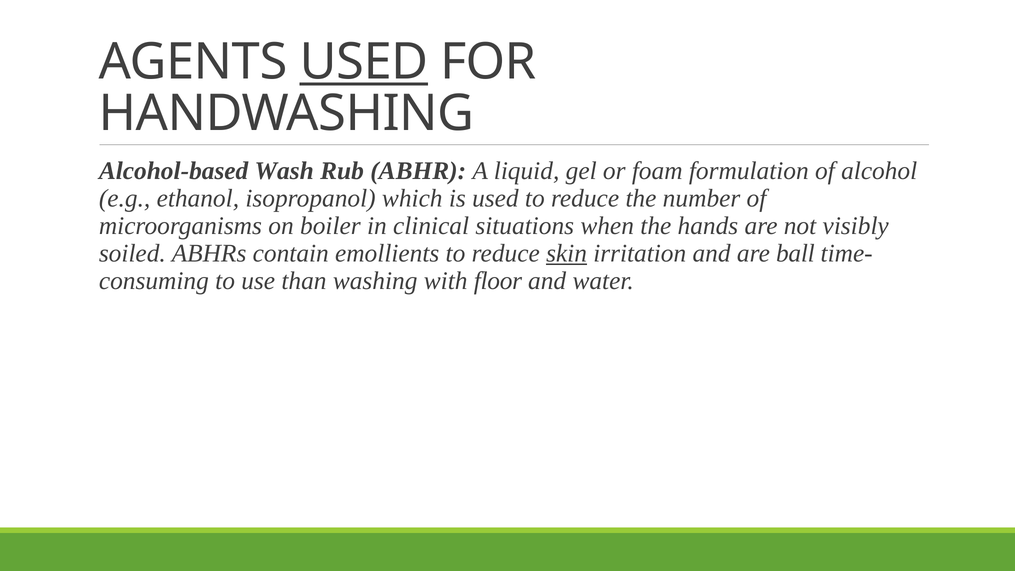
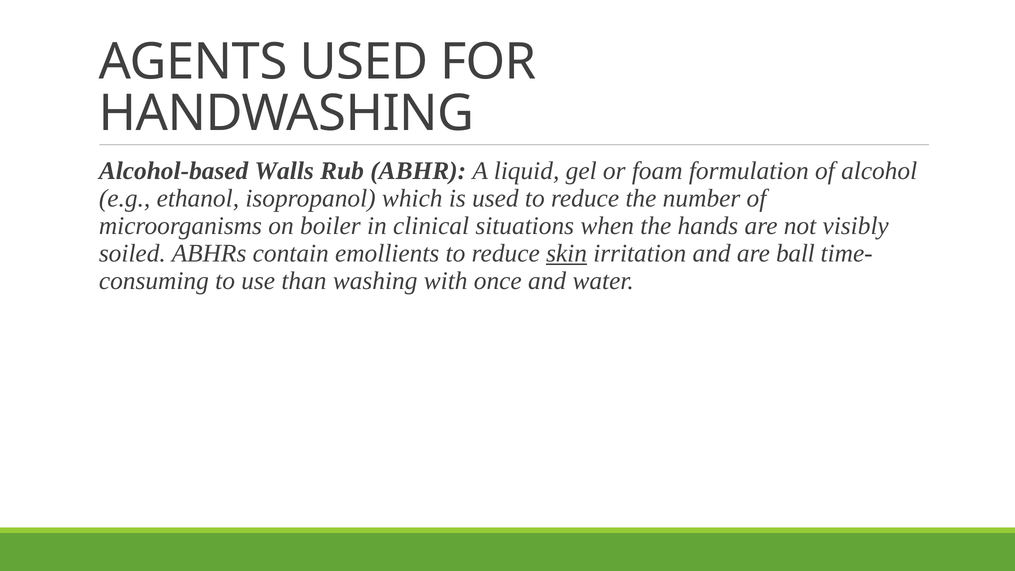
USED at (364, 62) underline: present -> none
Wash: Wash -> Walls
floor: floor -> once
